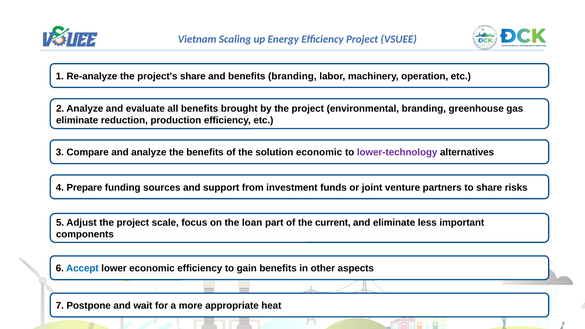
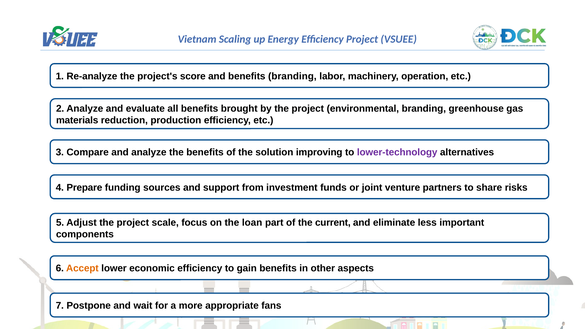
project's share: share -> score
eliminate at (77, 120): eliminate -> materials
solution economic: economic -> improving
Accept colour: blue -> orange
heat: heat -> fans
